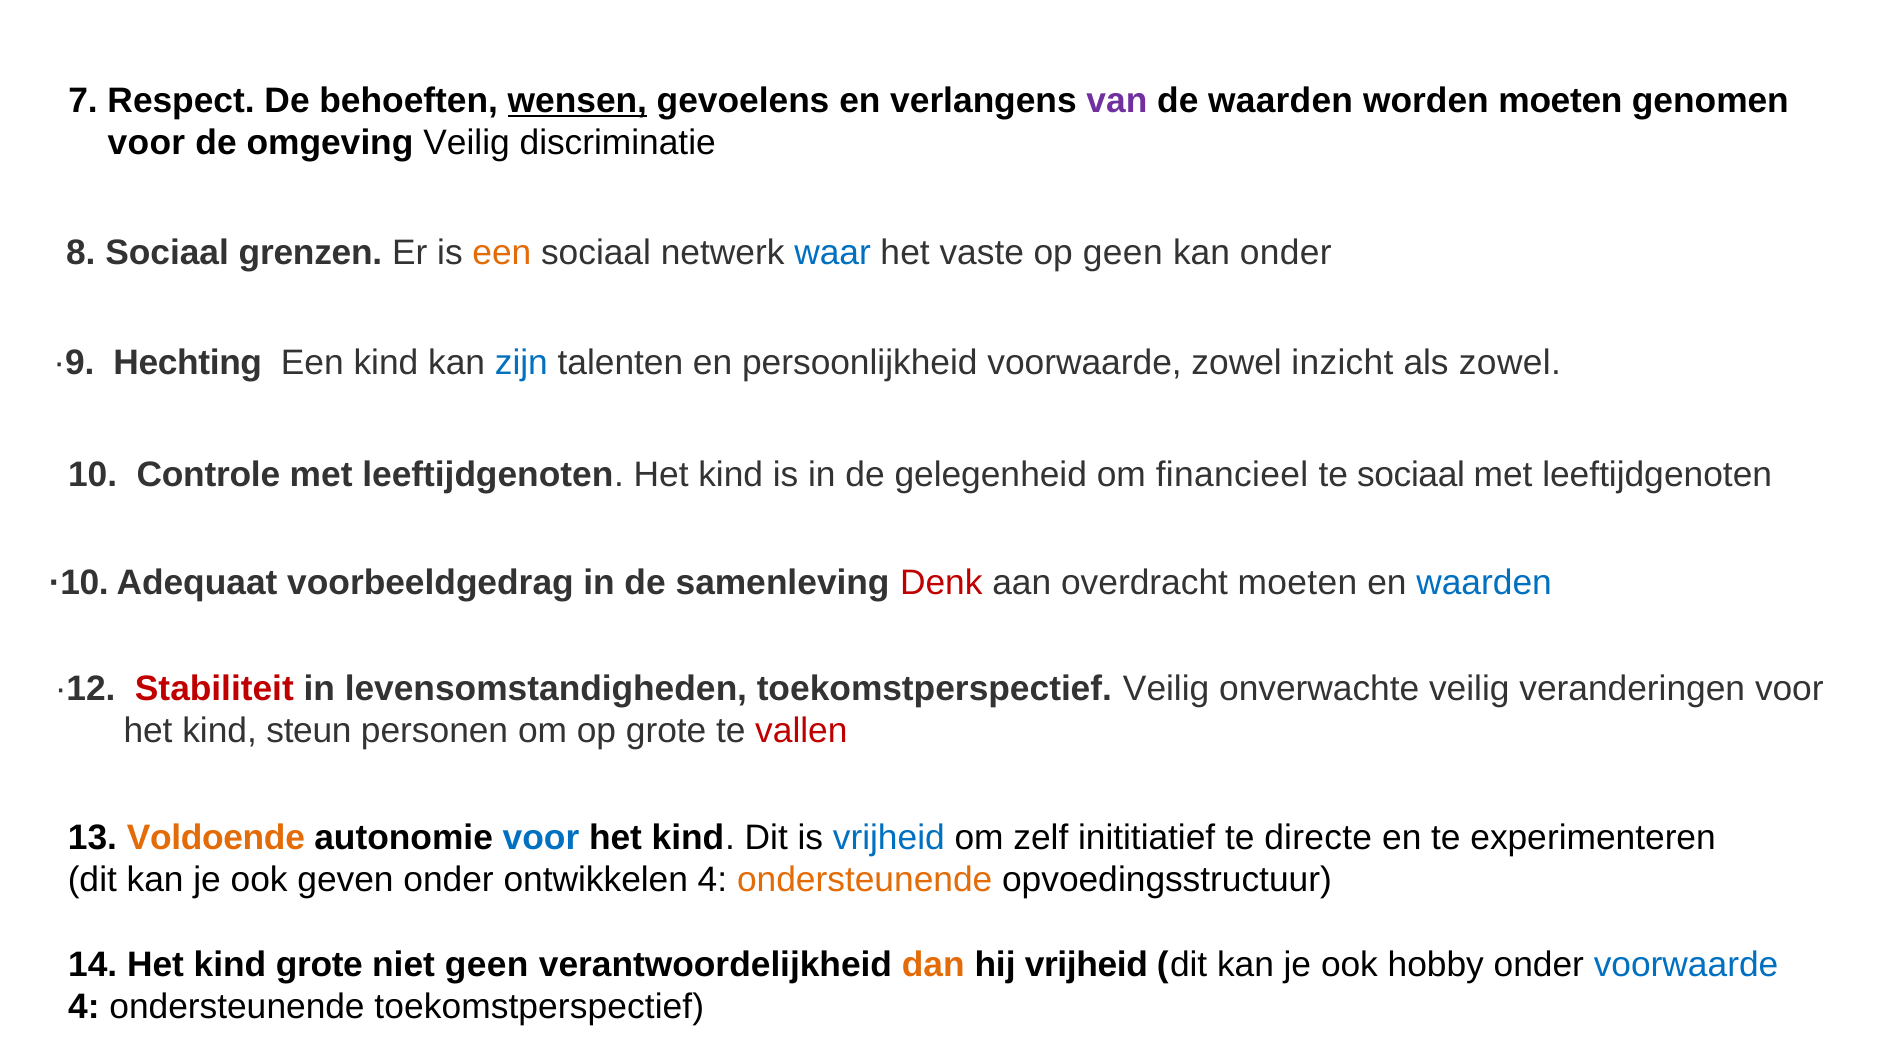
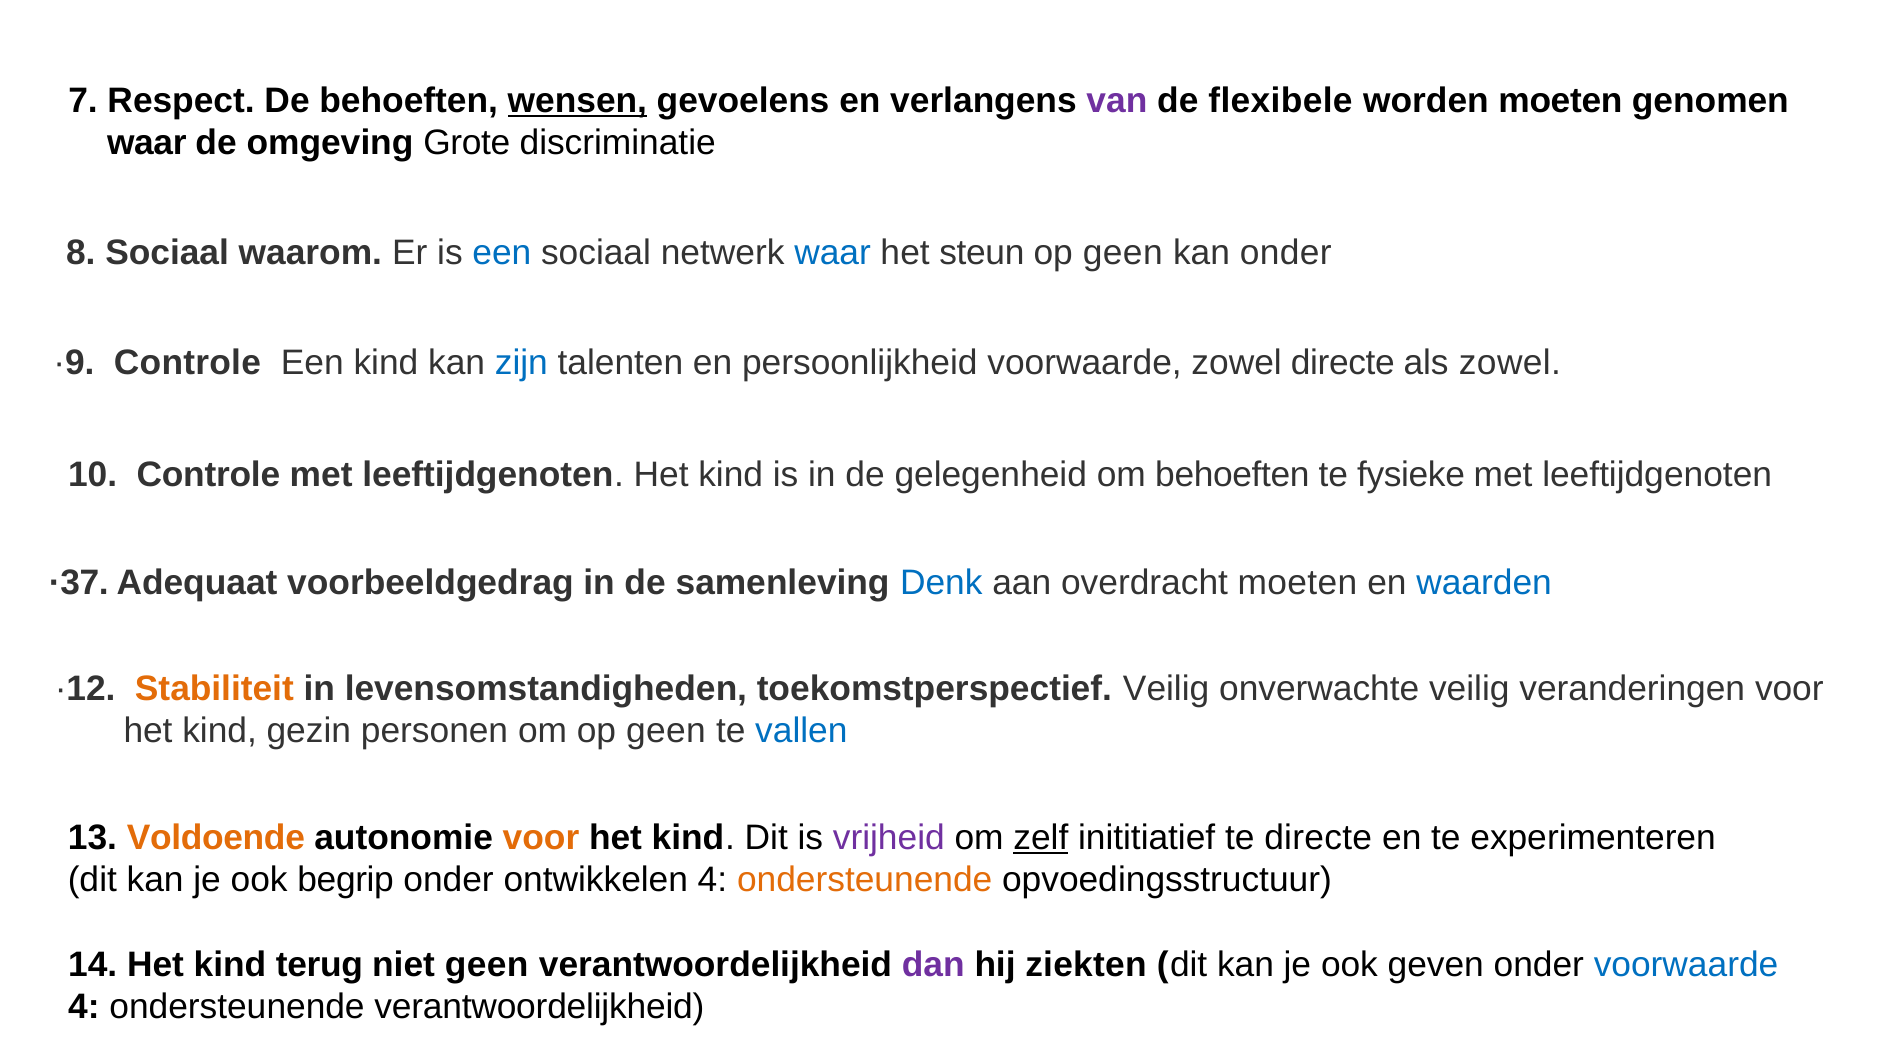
de waarden: waarden -> flexibele
voor at (146, 143): voor -> waar
omgeving Veilig: Veilig -> Grote
grenzen: grenzen -> waarom
een at (502, 253) colour: orange -> blue
vaste: vaste -> steun
·9 Hechting: Hechting -> Controle
zowel inzicht: inzicht -> directe
om financieel: financieel -> behoeften
te sociaal: sociaal -> fysieke
·10: ·10 -> ·37
Denk colour: red -> blue
Stabiliteit colour: red -> orange
steun: steun -> gezin
om op grote: grote -> geen
vallen colour: red -> blue
voor at (541, 837) colour: blue -> orange
vrijheid at (889, 837) colour: blue -> purple
zelf underline: none -> present
geven: geven -> begrip
kind grote: grote -> terug
dan colour: orange -> purple
hij vrijheid: vrijheid -> ziekten
hobby: hobby -> geven
ondersteunende toekomstperspectief: toekomstperspectief -> verantwoordelijkheid
